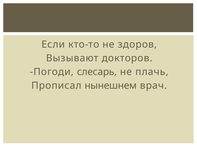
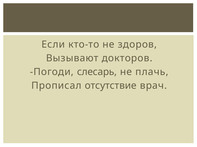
нынешнем: нынешнем -> отсутствие
